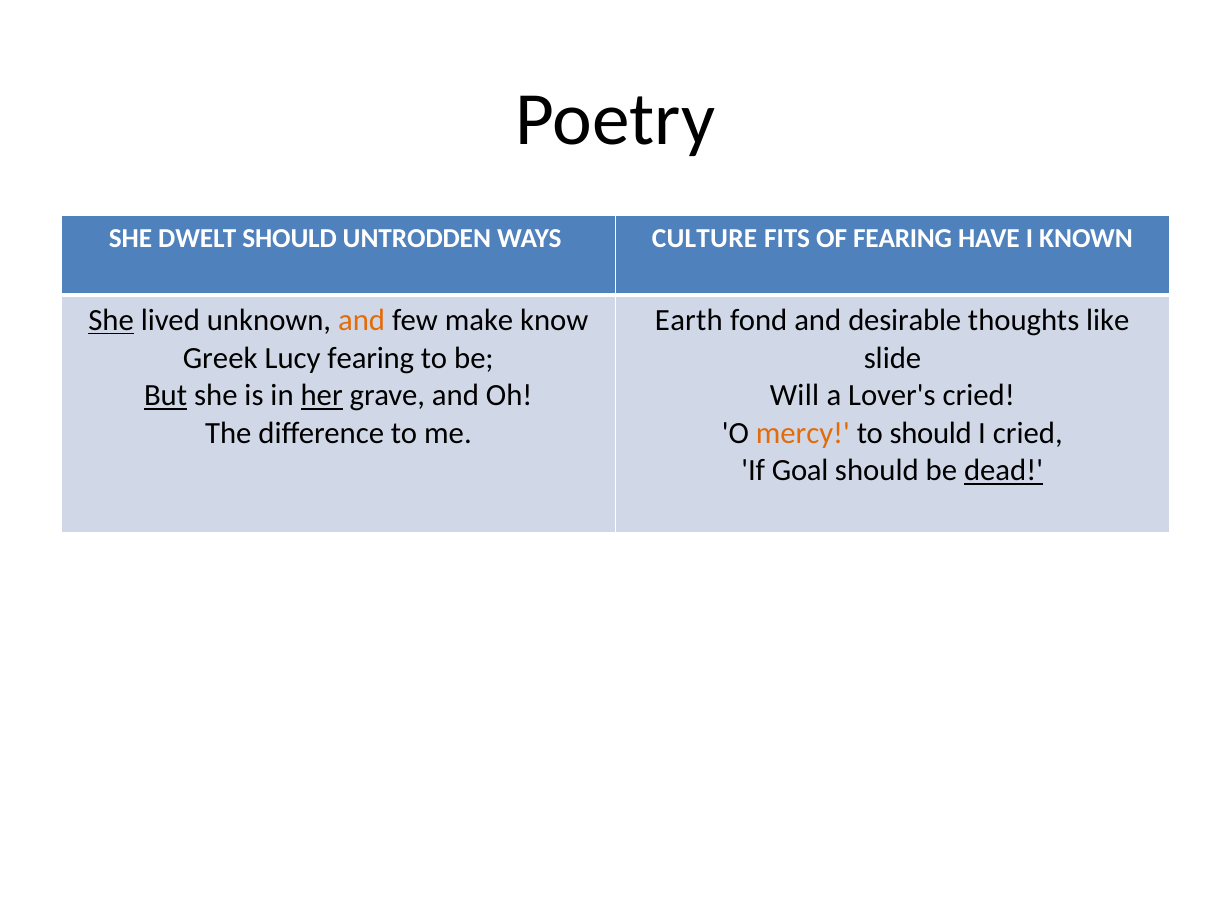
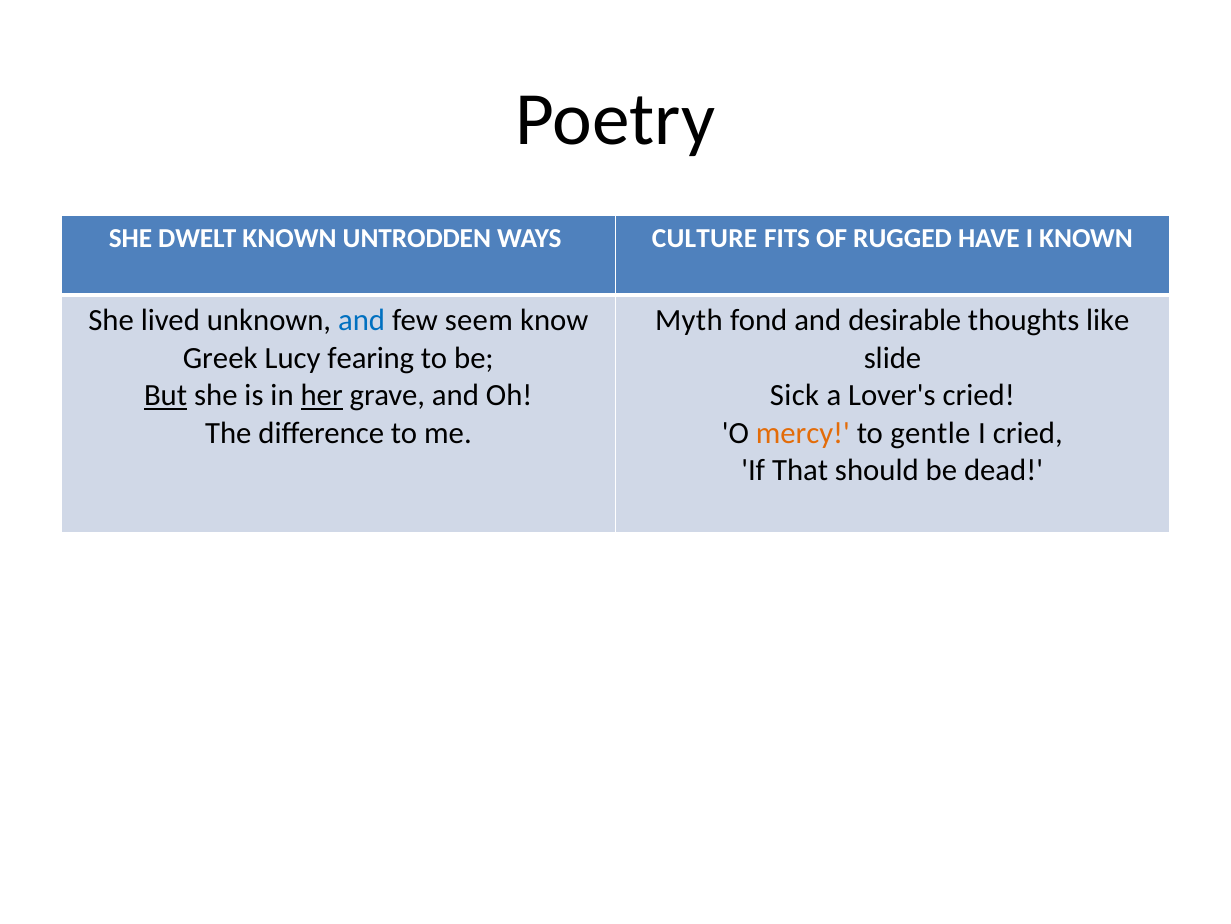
DWELT SHOULD: SHOULD -> KNOWN
OF FEARING: FEARING -> RUGGED
She at (111, 320) underline: present -> none
and at (362, 320) colour: orange -> blue
make: make -> seem
Earth: Earth -> Myth
Will: Will -> Sick
to should: should -> gentle
Goal: Goal -> That
dead underline: present -> none
